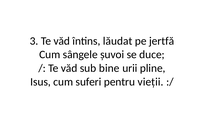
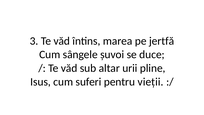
lăudat: lăudat -> marea
bine: bine -> altar
